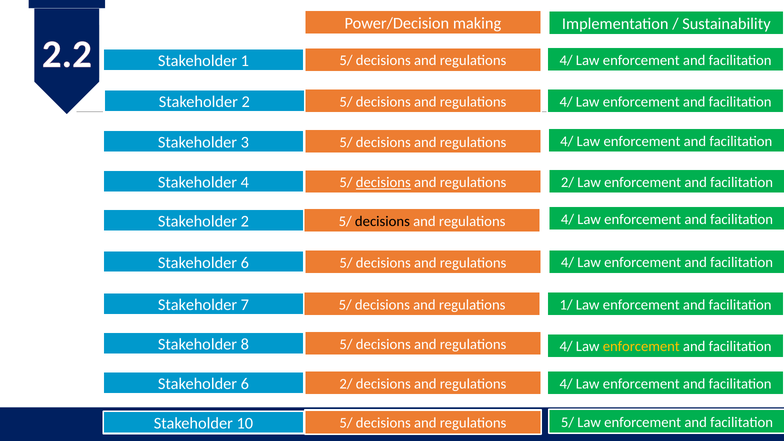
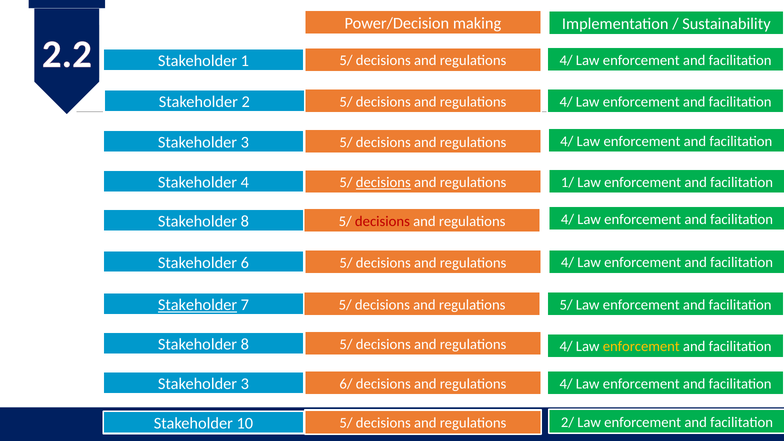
2/ at (568, 182): 2/ -> 1/
2 at (245, 221): 2 -> 8
decisions at (382, 221) colour: black -> red
Stakeholder at (198, 305) underline: none -> present
1/ at (566, 305): 1/ -> 5/
6 at (245, 384): 6 -> 3
2/ at (346, 384): 2/ -> 6/
5/ at (568, 422): 5/ -> 2/
